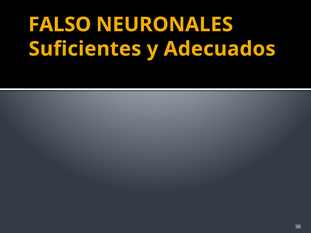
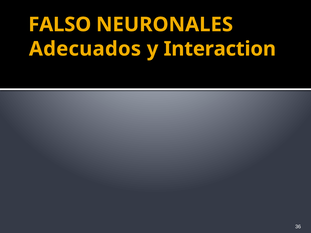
Suficientes: Suficientes -> Adecuados
Adecuados: Adecuados -> Interaction
